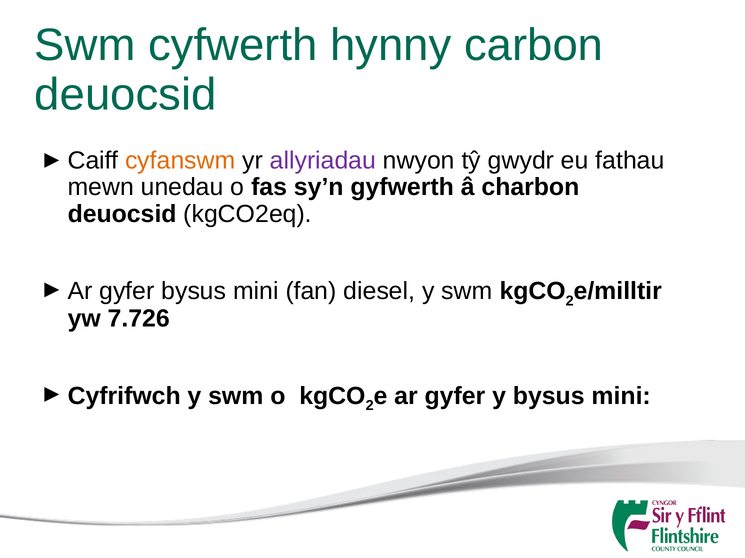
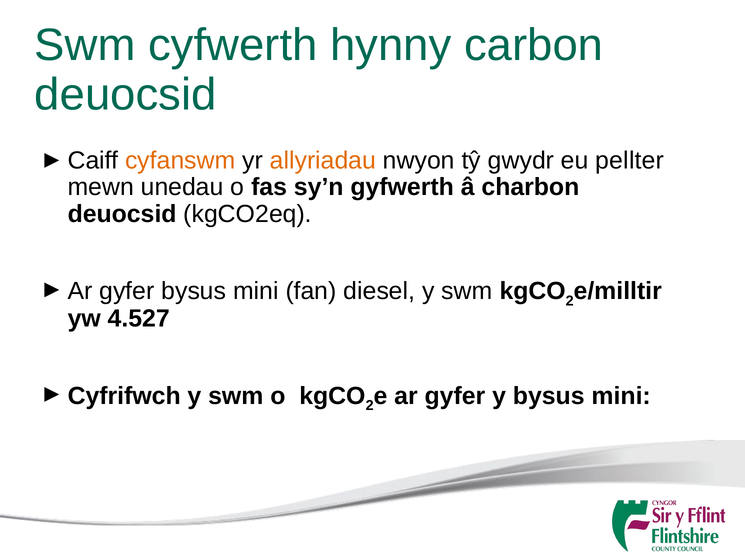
allyriadau colour: purple -> orange
fathau: fathau -> pellter
7.726: 7.726 -> 4.527
